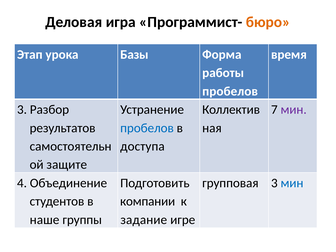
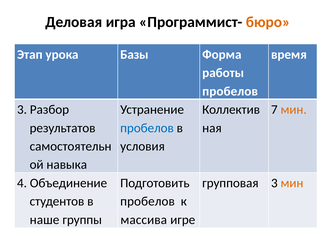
мин at (294, 110) colour: purple -> orange
доступа: доступа -> условия
защите: защите -> навыка
мин at (292, 183) colour: blue -> orange
компании at (148, 201): компании -> пробелов
задание: задание -> массива
